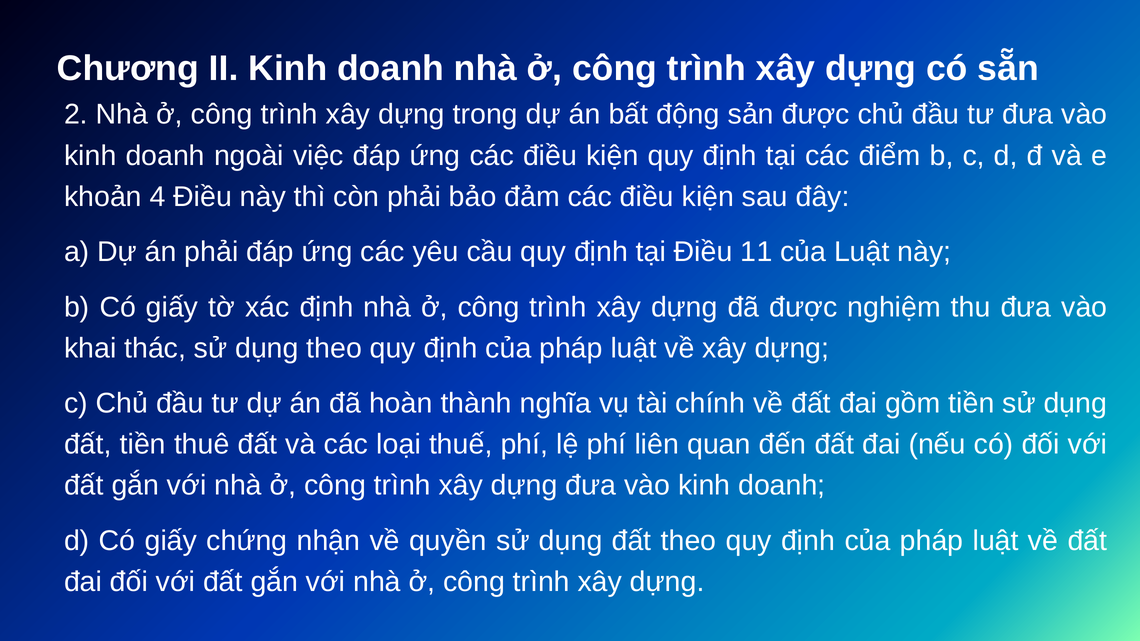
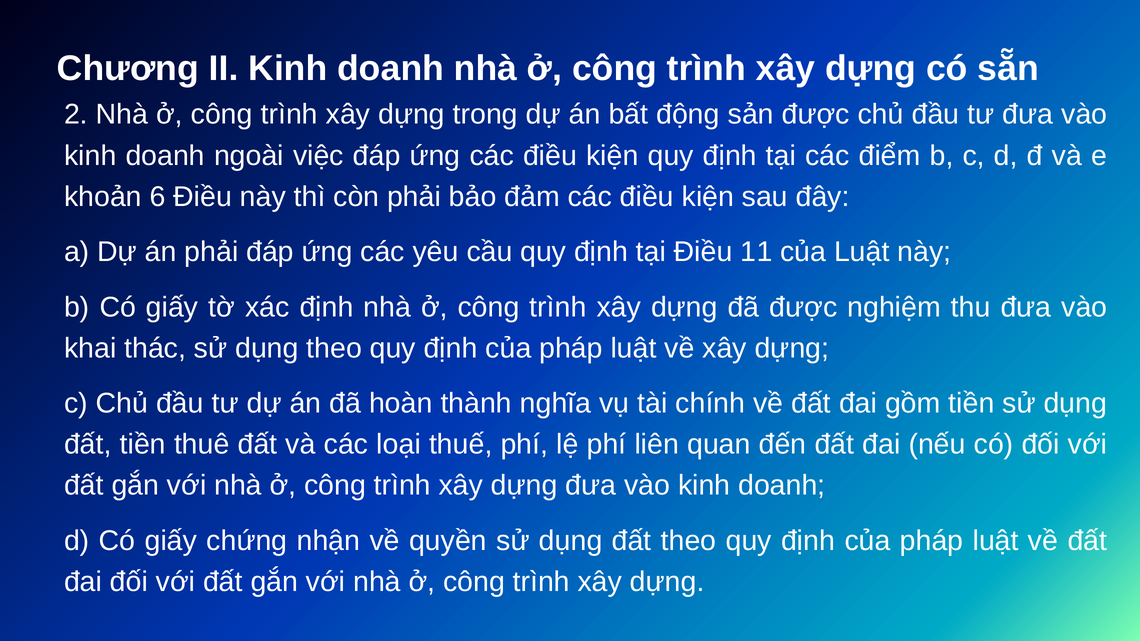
4: 4 -> 6
